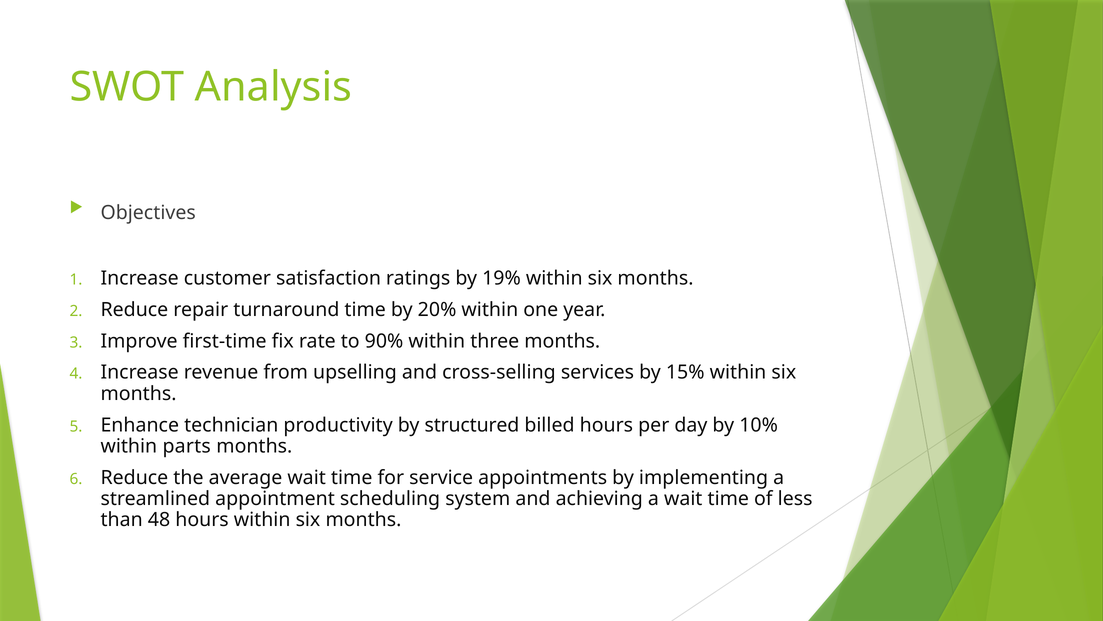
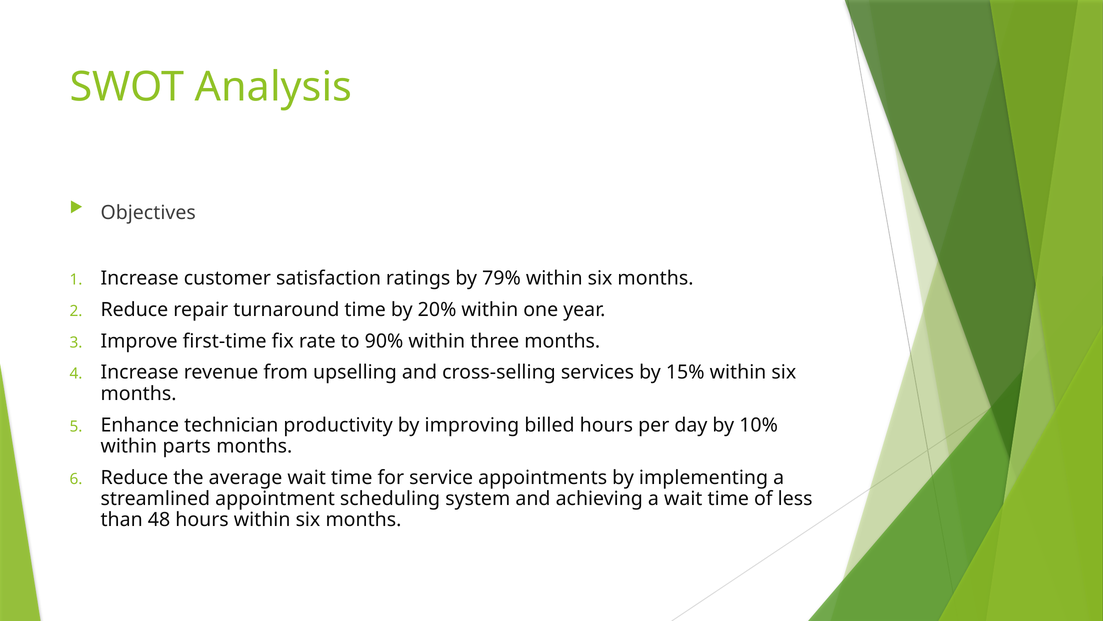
19%: 19% -> 79%
structured: structured -> improving
